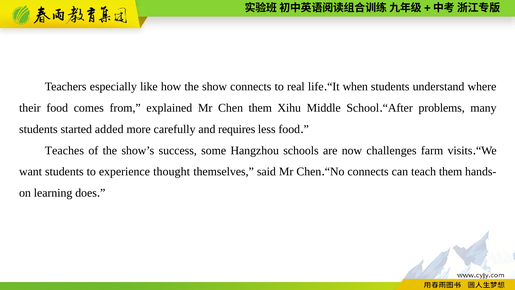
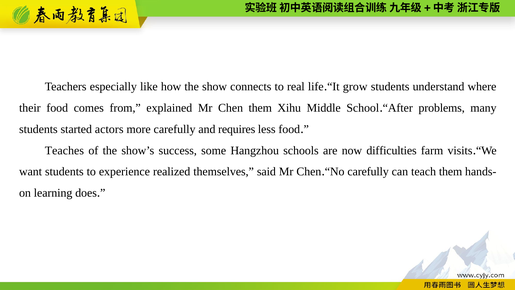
when: when -> grow
added: added -> actors
challenges: challenges -> difficulties
thought: thought -> realized
connects at (368, 172): connects -> carefully
